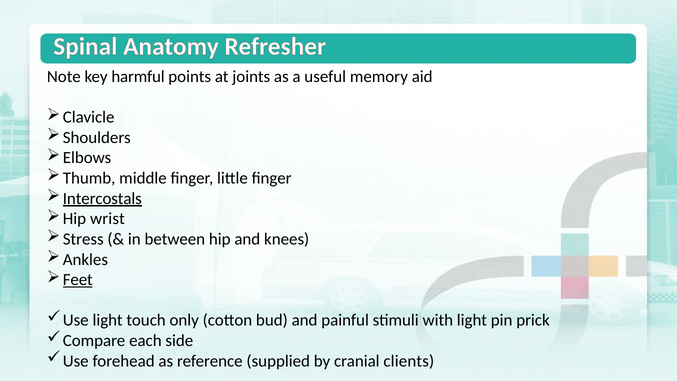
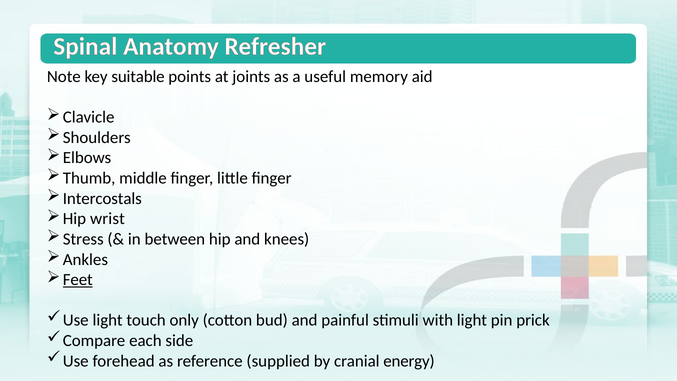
harmful: harmful -> suitable
Intercostals underline: present -> none
clients: clients -> energy
